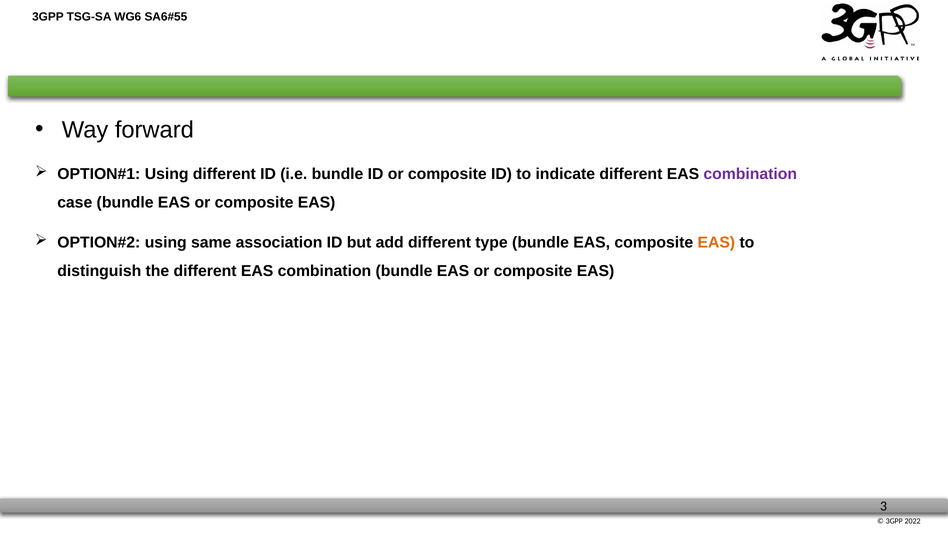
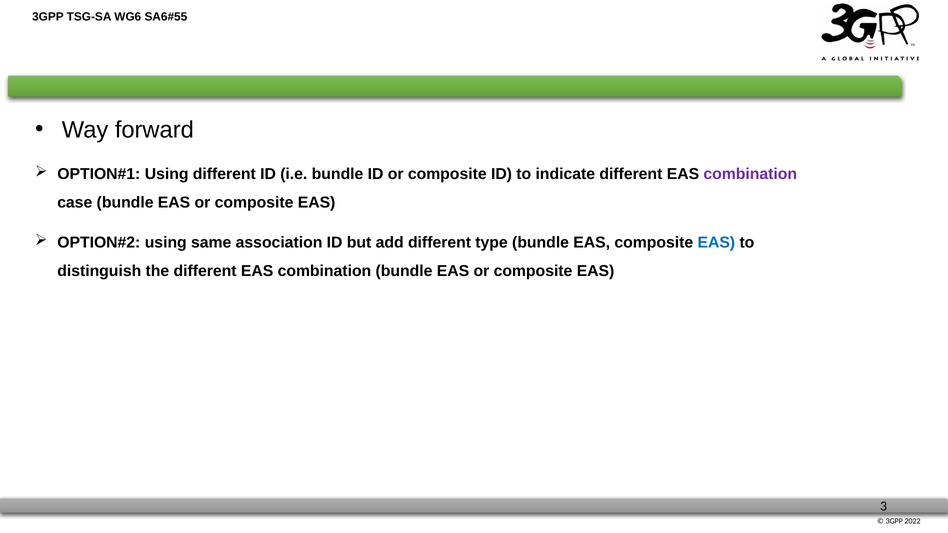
EAS at (716, 243) colour: orange -> blue
